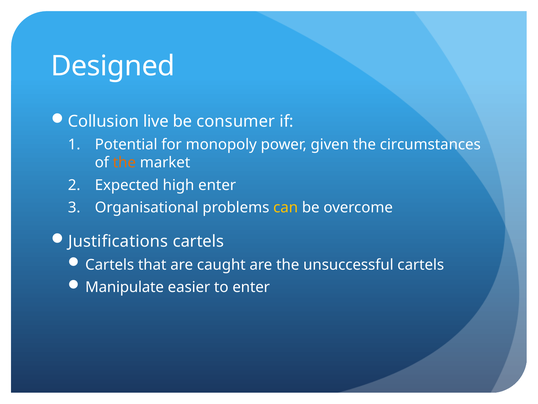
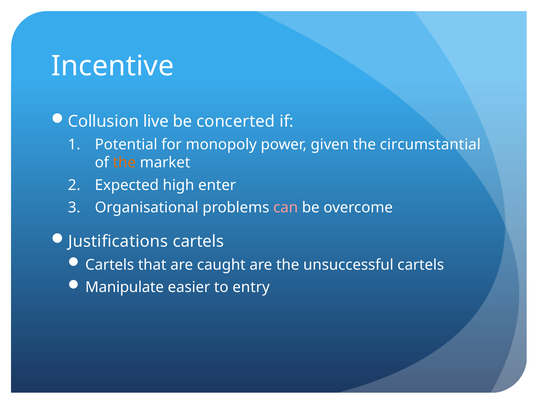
Designed: Designed -> Incentive
consumer: consumer -> concerted
circumstances: circumstances -> circumstantial
can colour: yellow -> pink
to enter: enter -> entry
